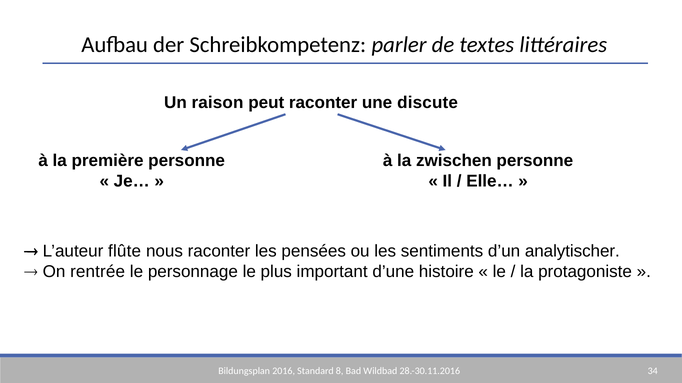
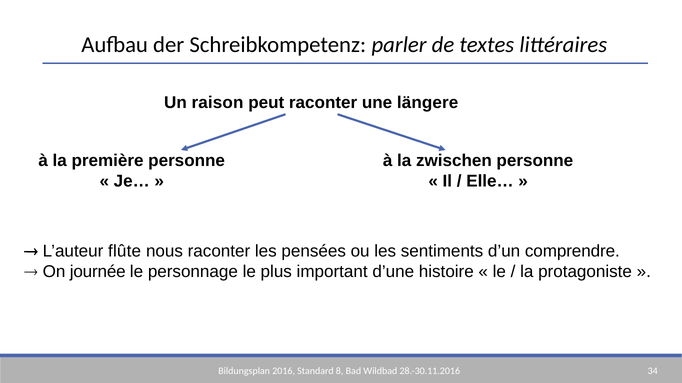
discute: discute -> längere
analytischer: analytischer -> comprendre
rentrée: rentrée -> journée
